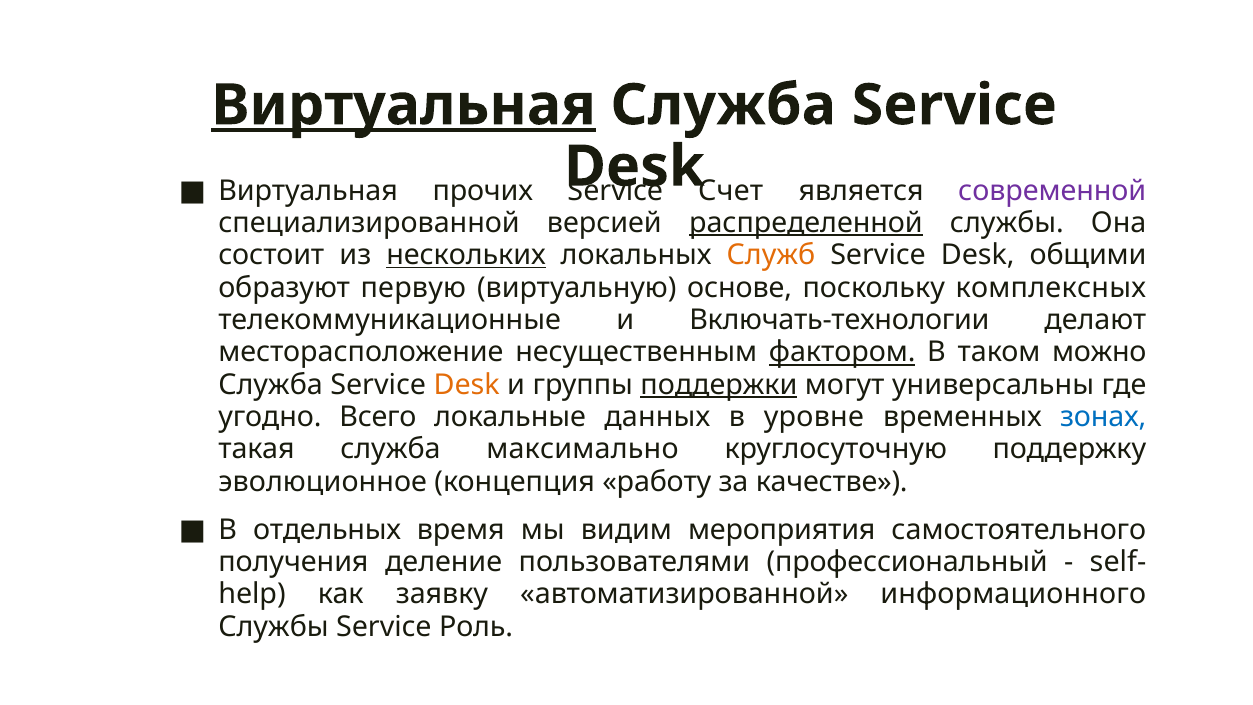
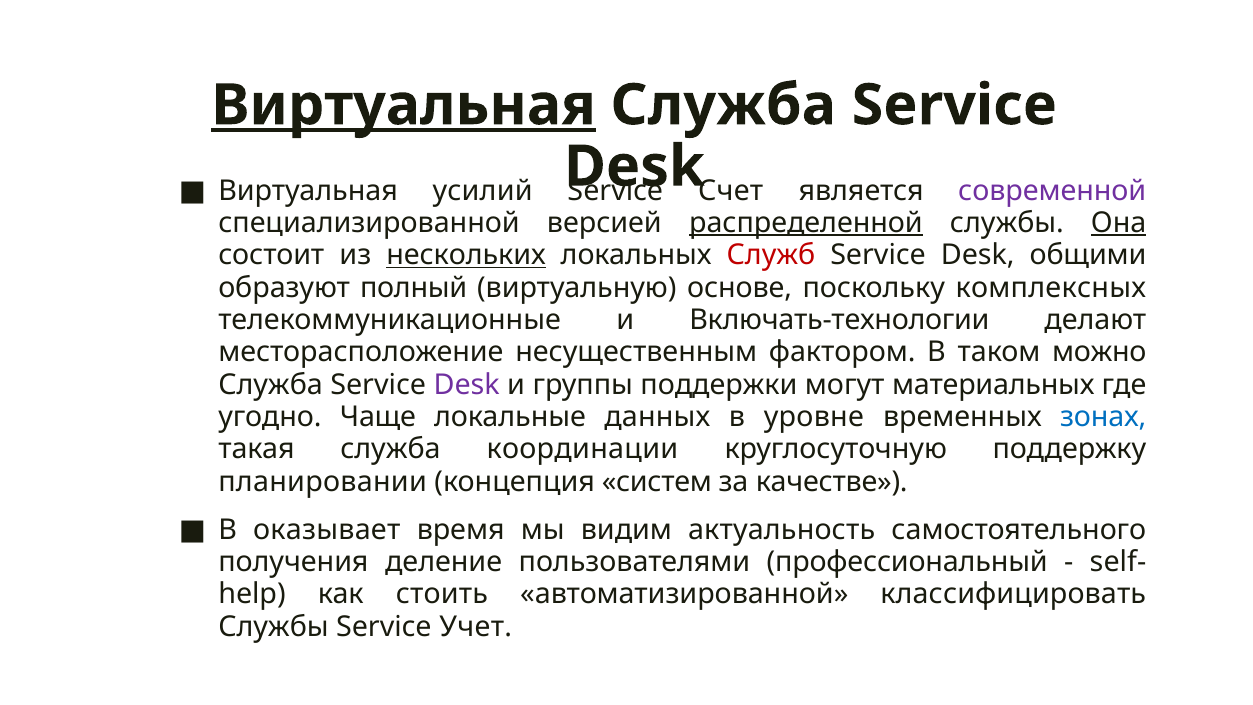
прочих: прочих -> усилий
Она underline: none -> present
Служб colour: orange -> red
первую: первую -> полный
фактором underline: present -> none
Desk at (467, 385) colour: orange -> purple
поддержки underline: present -> none
универсальны: универсальны -> материальных
Всего: Всего -> Чаще
максимально: максимально -> координации
эволюционное: эволюционное -> планировании
работу: работу -> систем
отдельных: отдельных -> оказывает
мероприятия: мероприятия -> актуальность
заявку: заявку -> стоить
информационного: информационного -> классифицировать
Роль: Роль -> Учет
